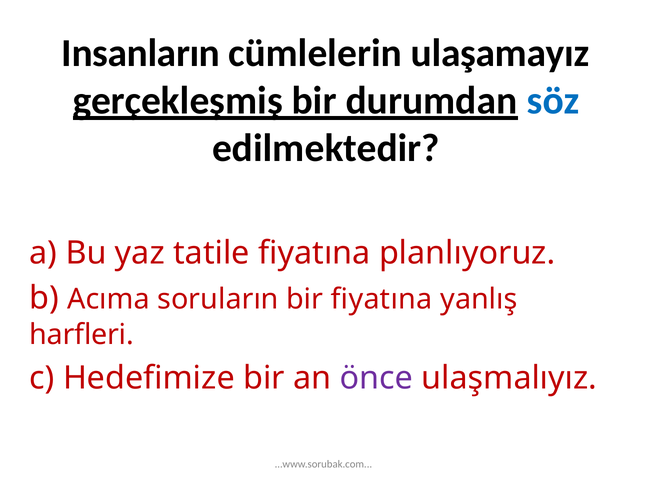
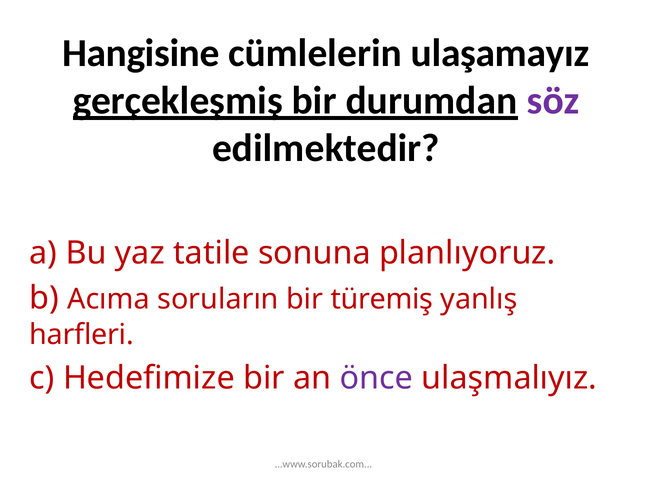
Insanların: Insanların -> Hangisine
söz colour: blue -> purple
tatile fiyatına: fiyatına -> sonuna
bir fiyatına: fiyatına -> türemiş
